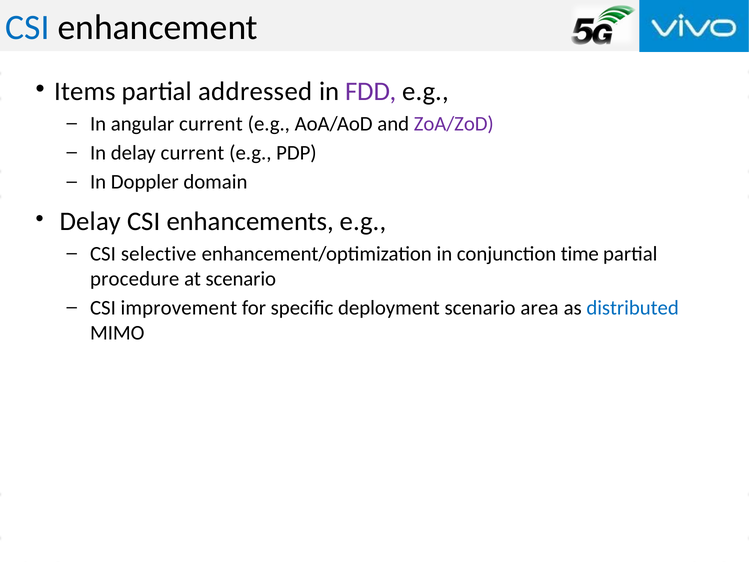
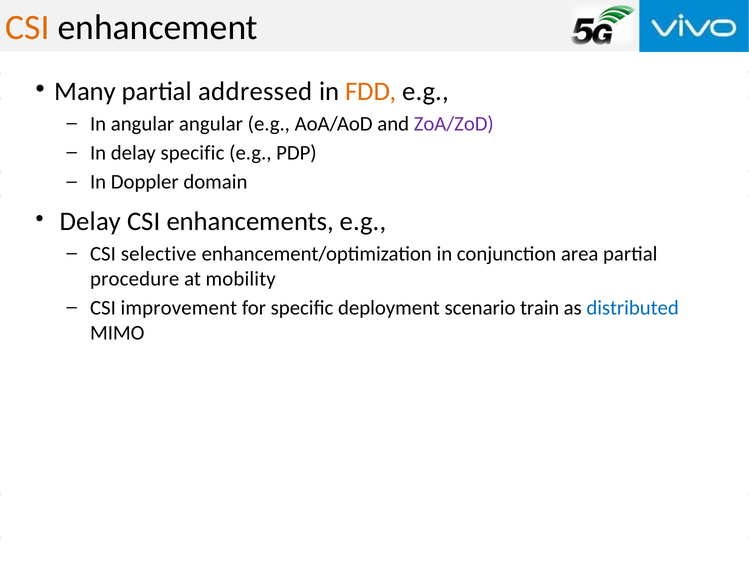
CSI at (27, 27) colour: blue -> orange
Items: Items -> Many
FDD colour: purple -> orange
angular current: current -> angular
delay current: current -> specific
time: time -> area
at scenario: scenario -> mobility
area: area -> train
